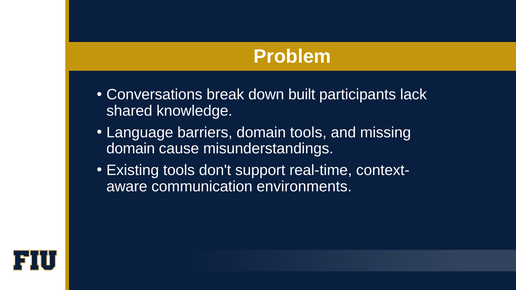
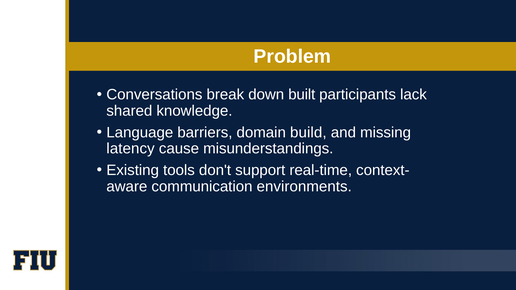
domain tools: tools -> build
domain at (131, 149): domain -> latency
